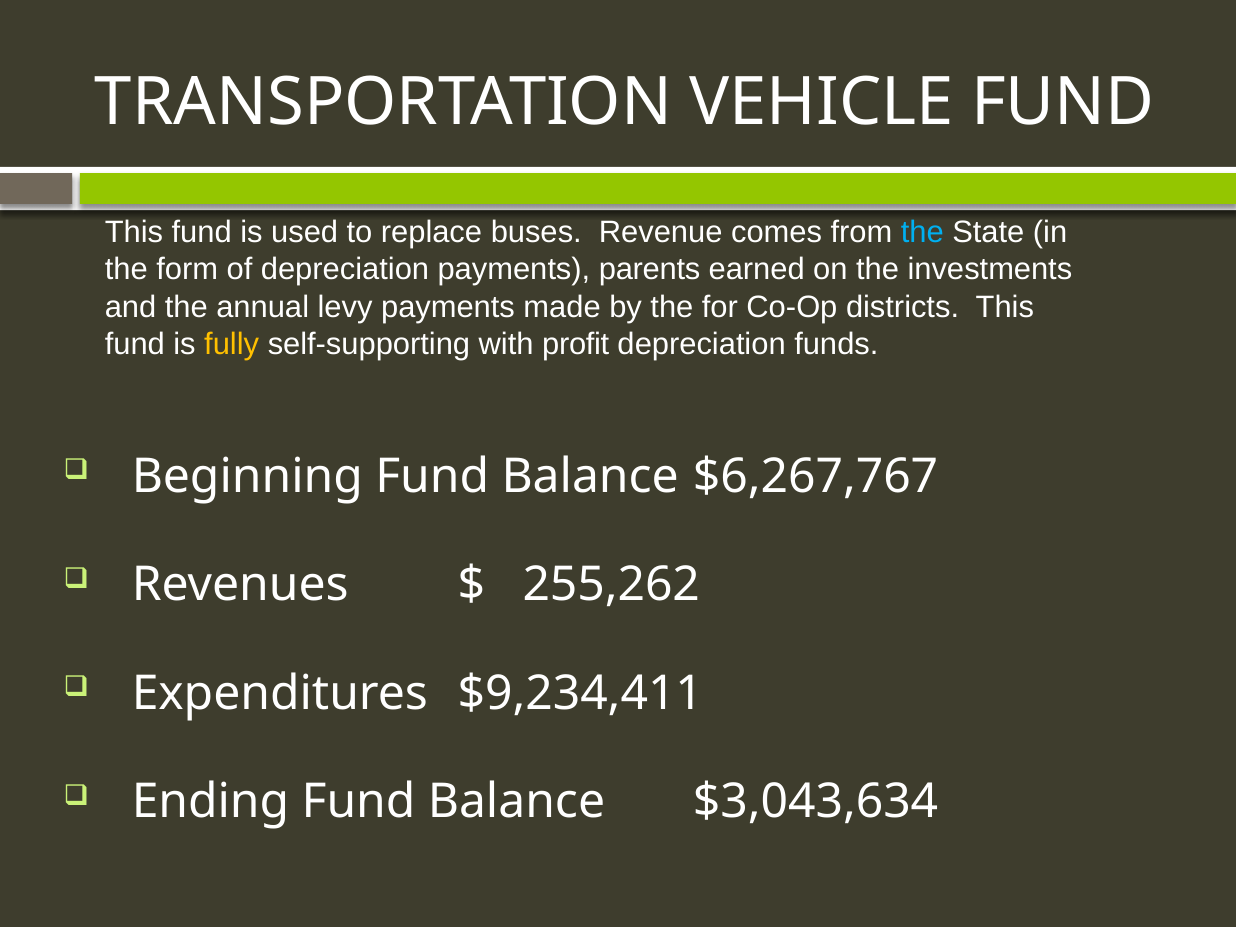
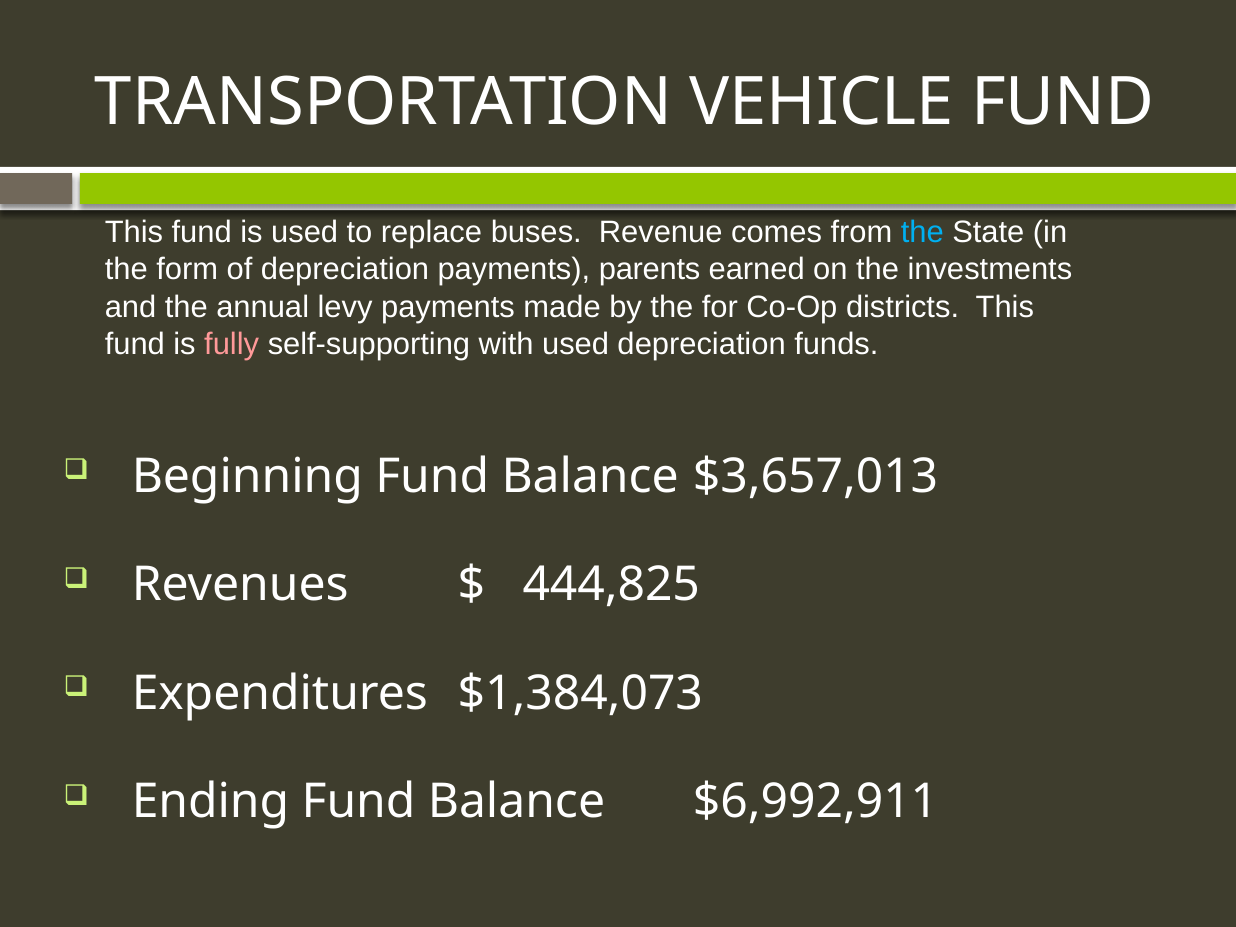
fully colour: yellow -> pink
with profit: profit -> used
$6,267,767: $6,267,767 -> $3,657,013
255,262: 255,262 -> 444,825
$9,234,411: $9,234,411 -> $1,384,073
$3,043,634: $3,043,634 -> $6,992,911
